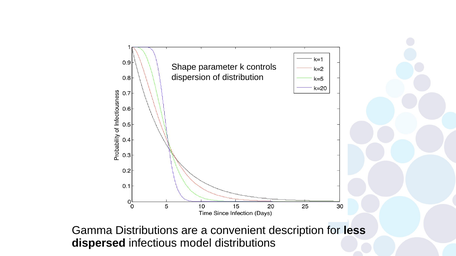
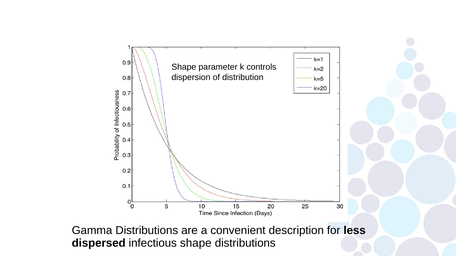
infectious model: model -> shape
